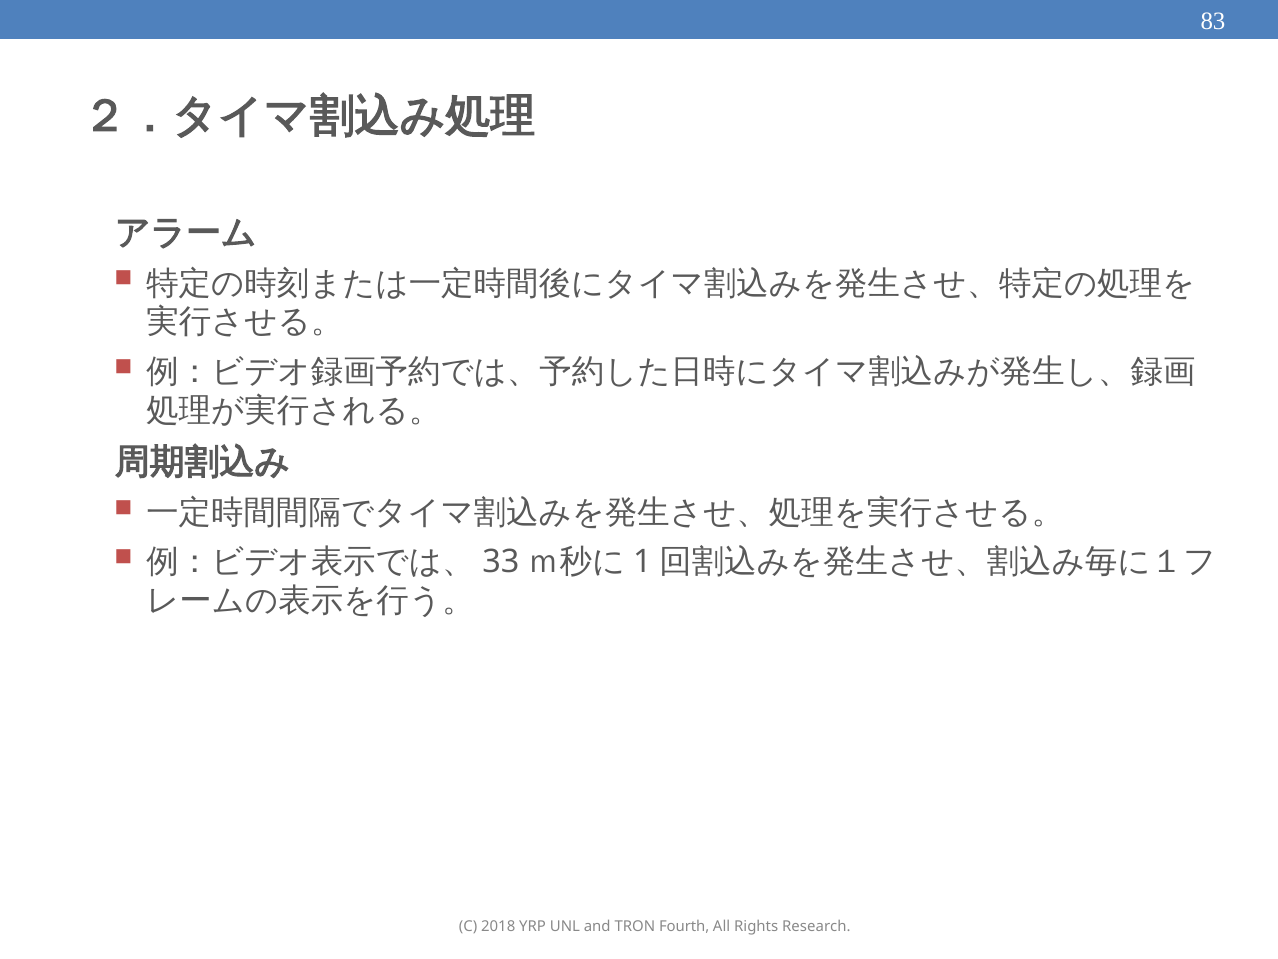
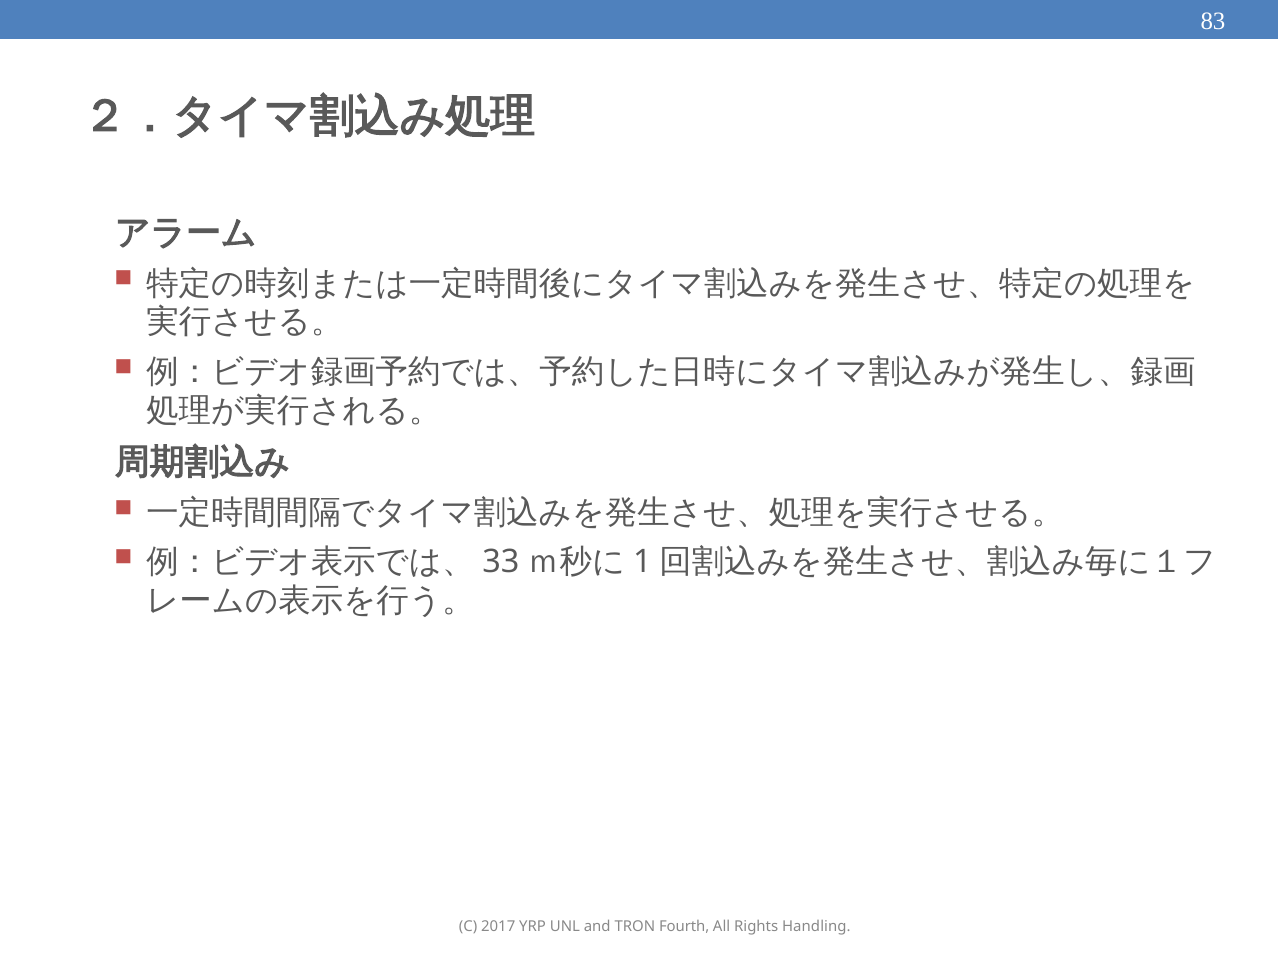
2018: 2018 -> 2017
Research: Research -> Handling
